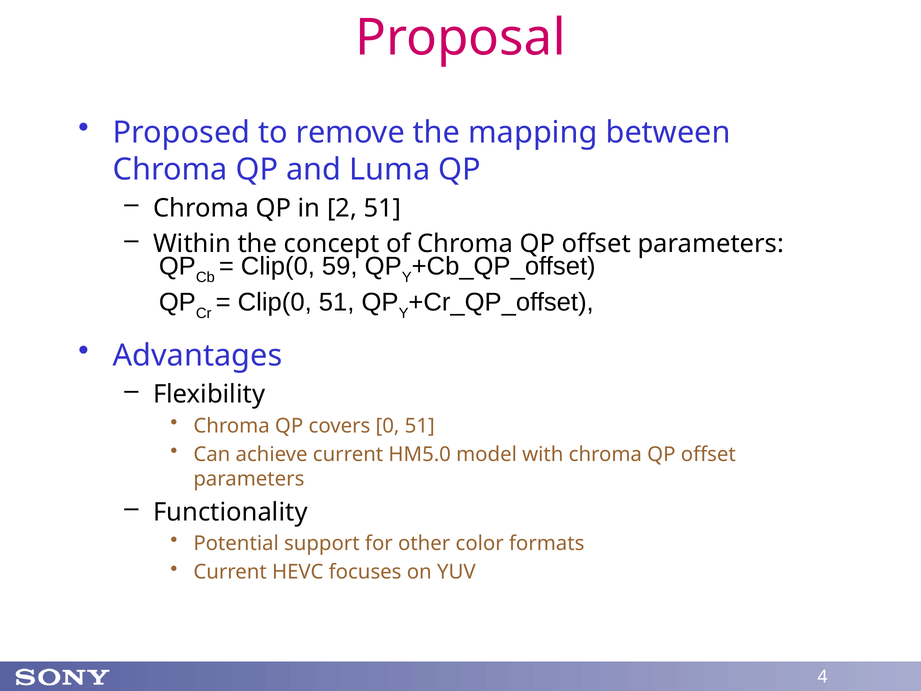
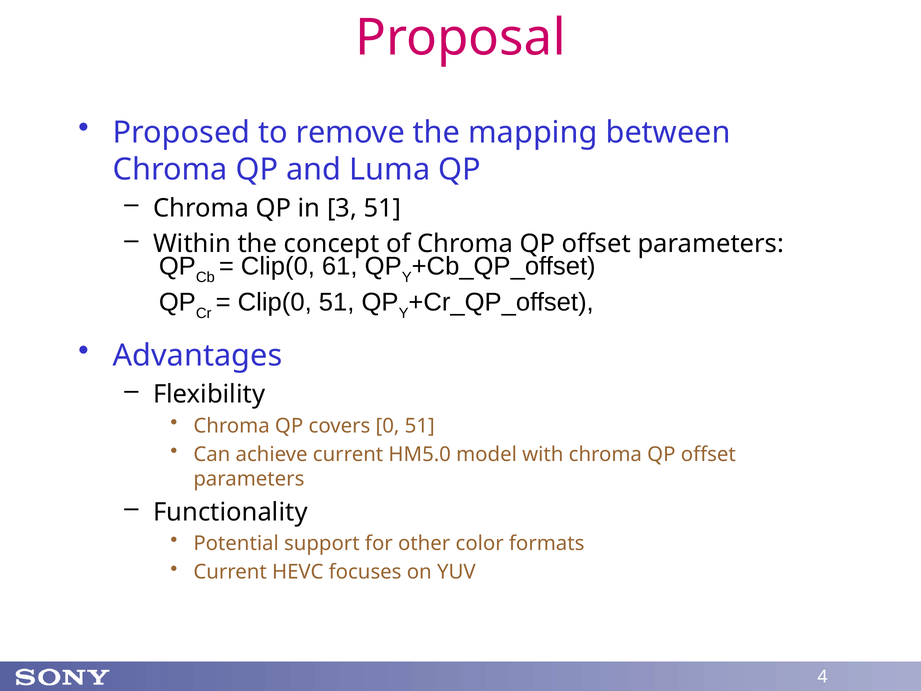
2: 2 -> 3
59: 59 -> 61
